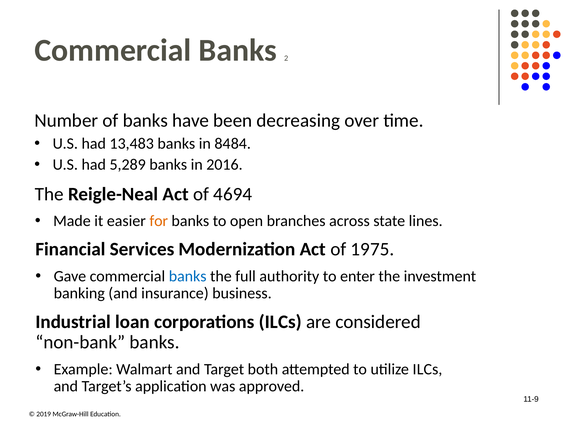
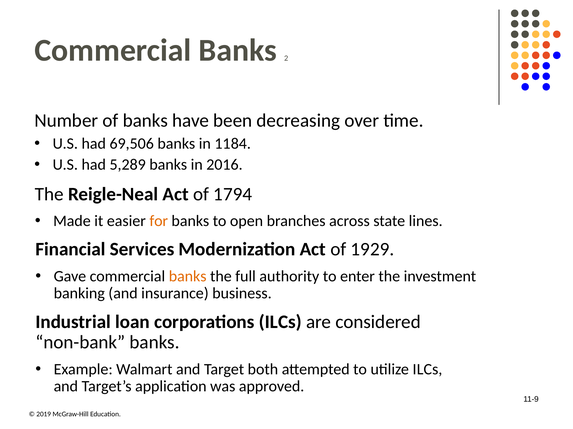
13,483: 13,483 -> 69,506
in 84: 84 -> 11
46: 46 -> 17
75: 75 -> 29
banks at (188, 277) colour: blue -> orange
